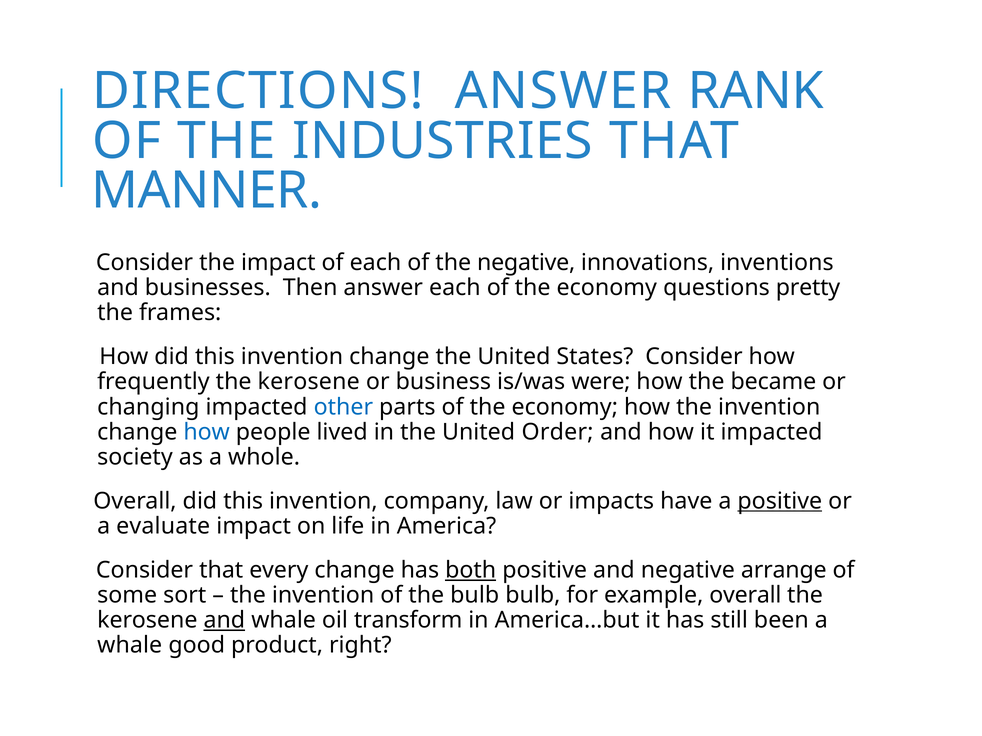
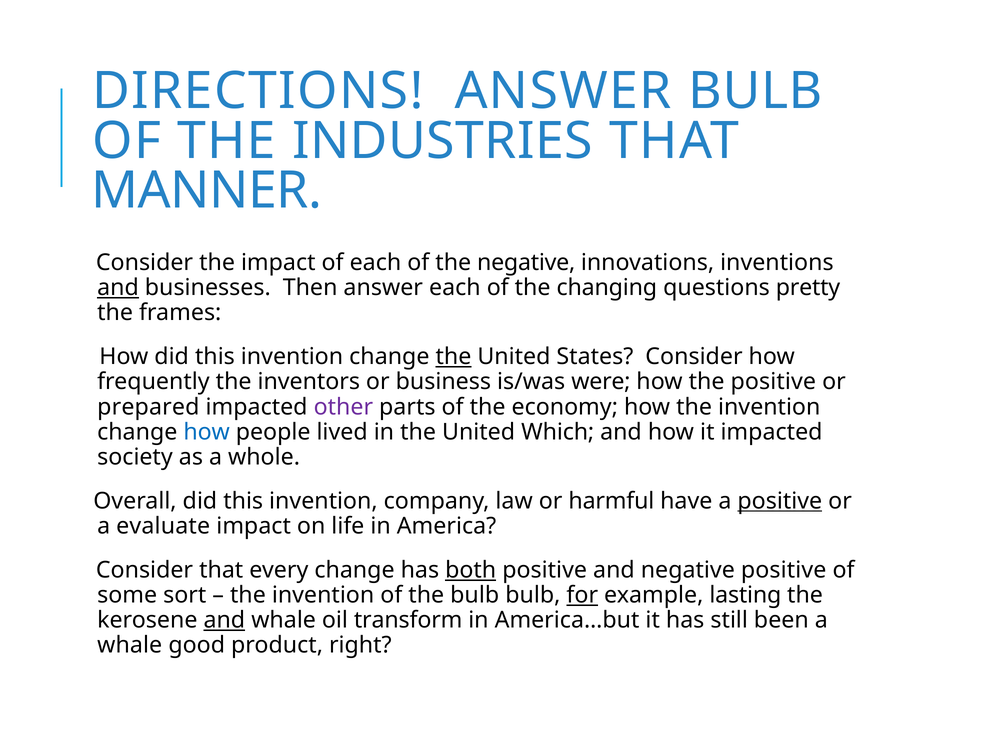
ANSWER RANK: RANK -> BULB
and at (118, 288) underline: none -> present
each of the economy: economy -> changing
the at (453, 357) underline: none -> present
frequently the kerosene: kerosene -> inventors
the became: became -> positive
changing: changing -> prepared
other colour: blue -> purple
Order: Order -> Which
impacts: impacts -> harmful
negative arrange: arrange -> positive
for underline: none -> present
example overall: overall -> lasting
